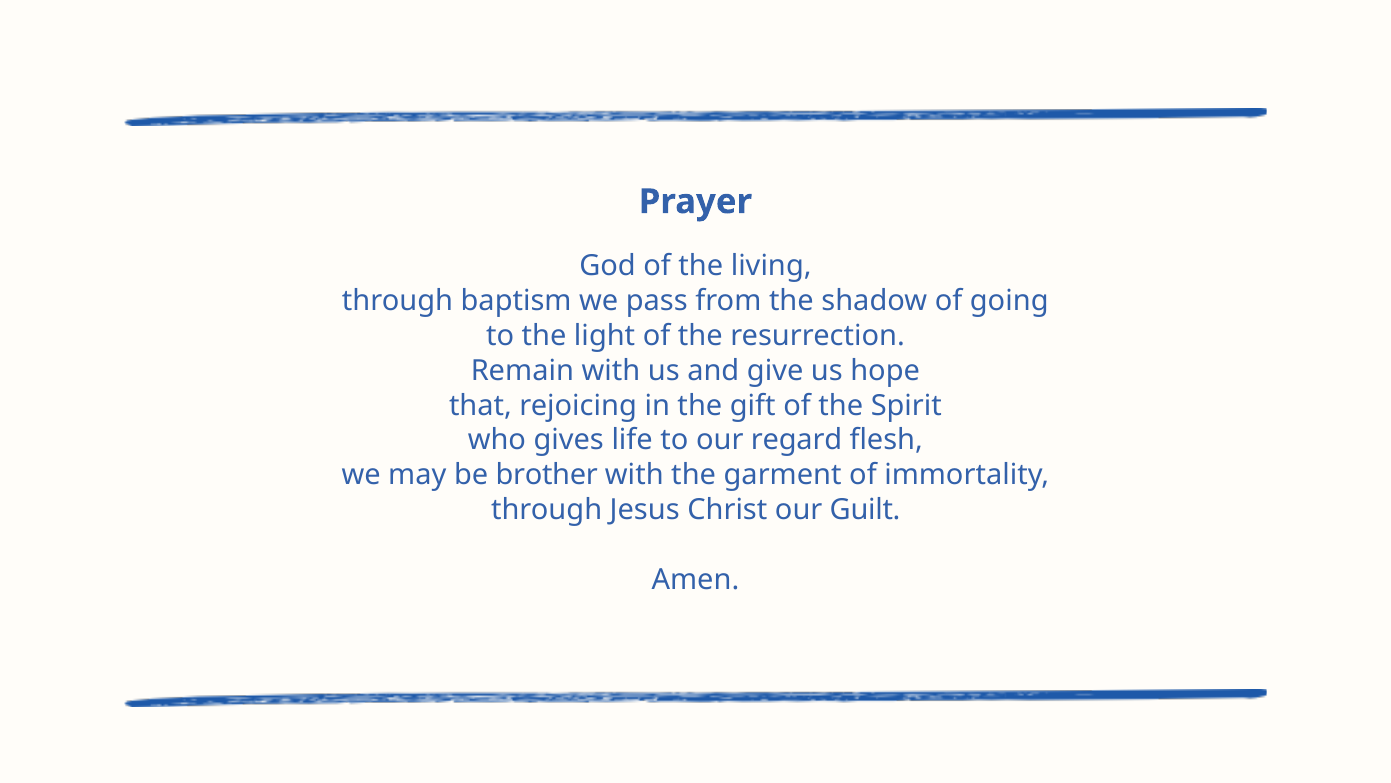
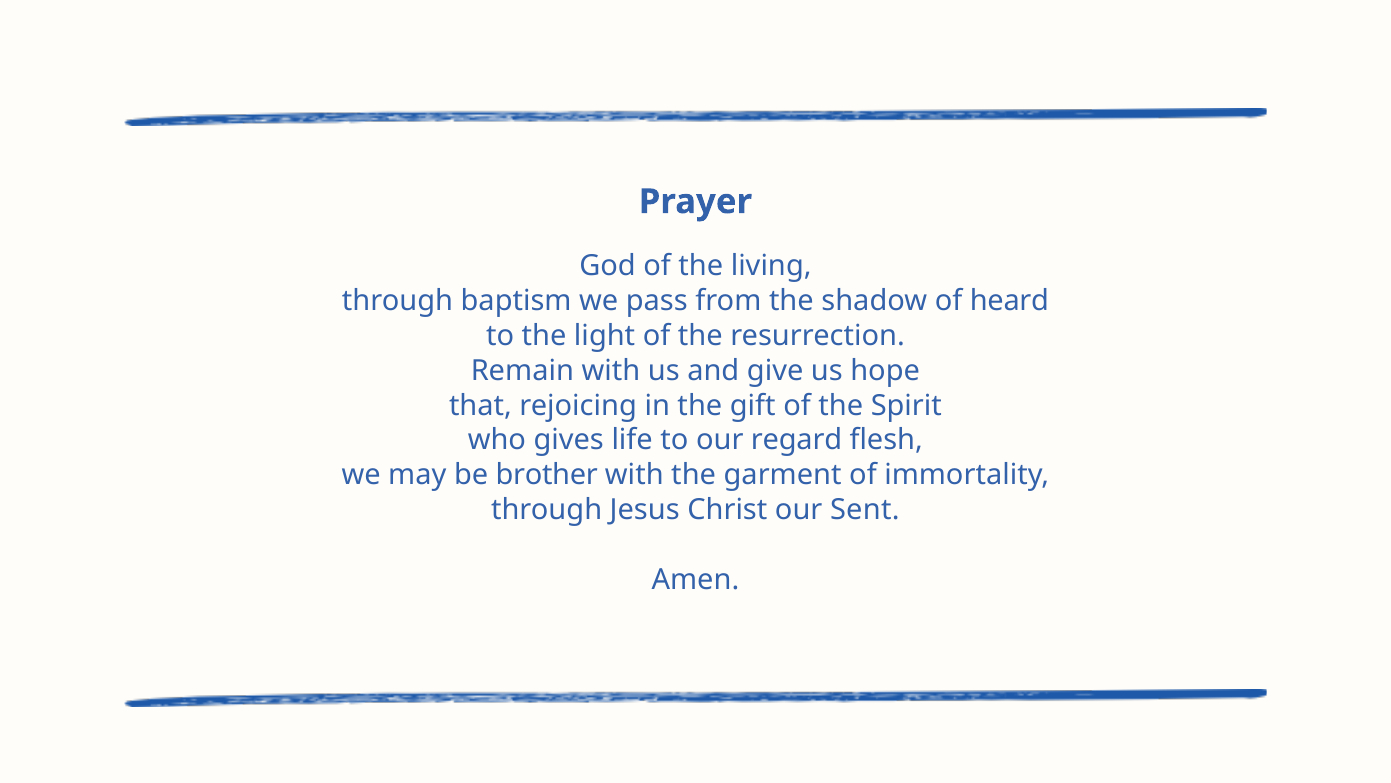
going: going -> heard
Guilt: Guilt -> Sent
